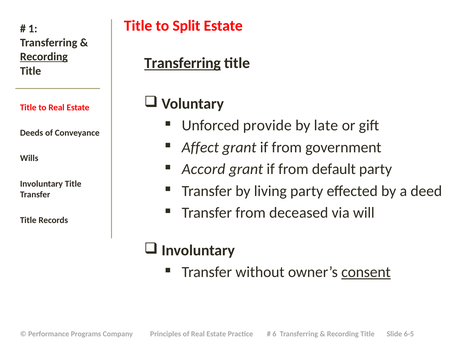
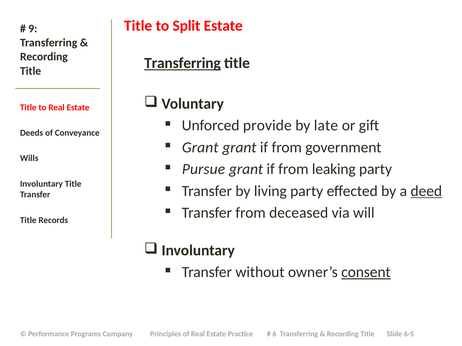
1: 1 -> 9
Recording at (44, 57) underline: present -> none
Affect at (200, 148): Affect -> Grant
Accord: Accord -> Pursue
default: default -> leaking
deed underline: none -> present
